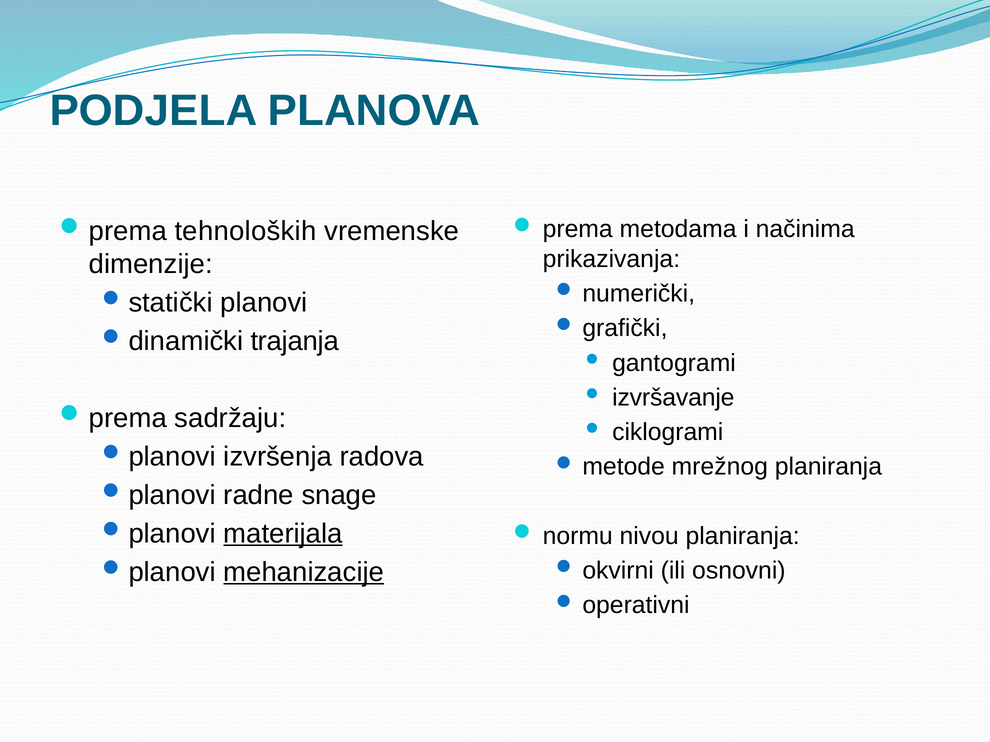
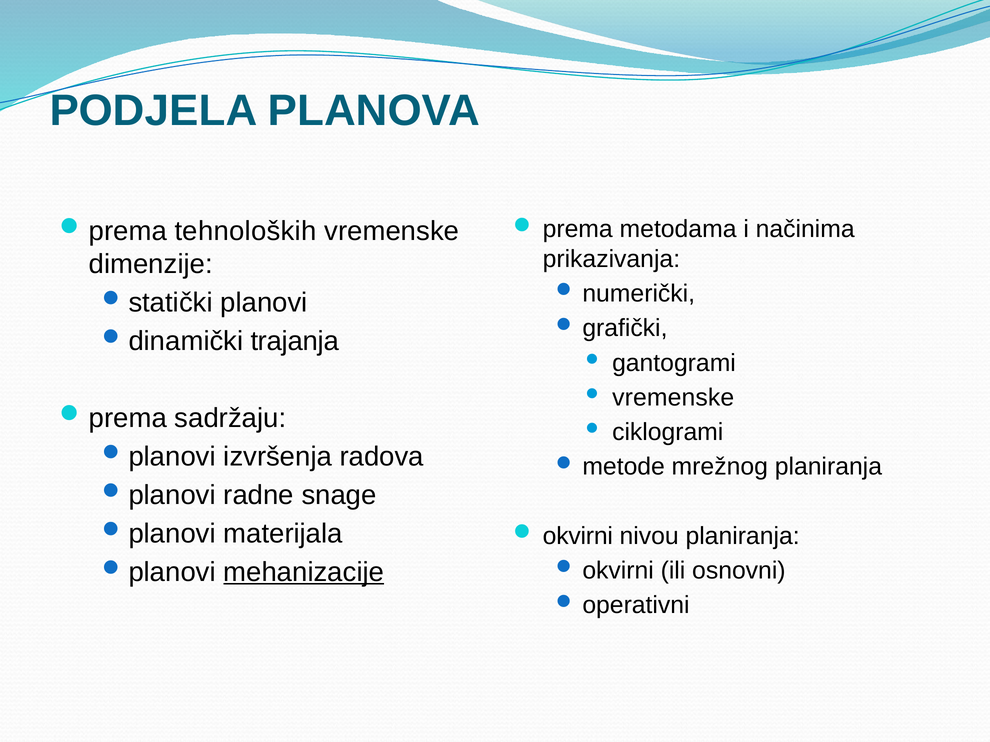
izvršavanje at (673, 398): izvršavanje -> vremenske
materijala underline: present -> none
normu at (578, 536): normu -> okvirni
